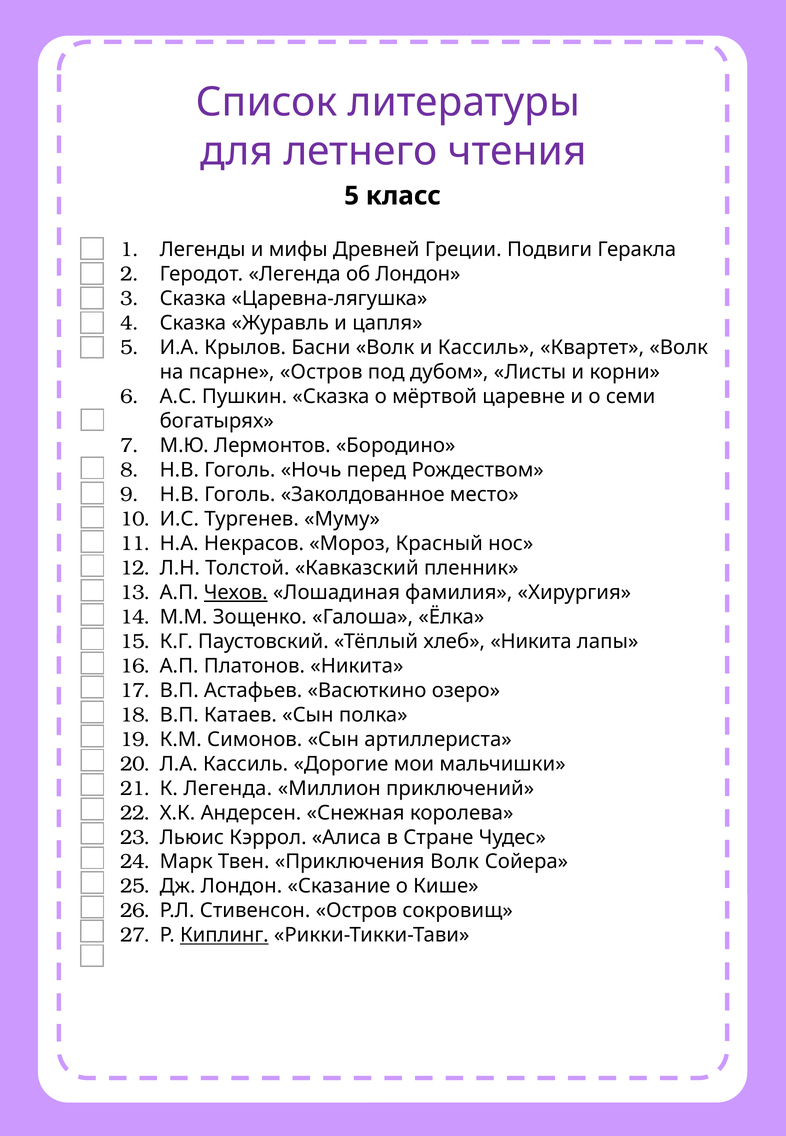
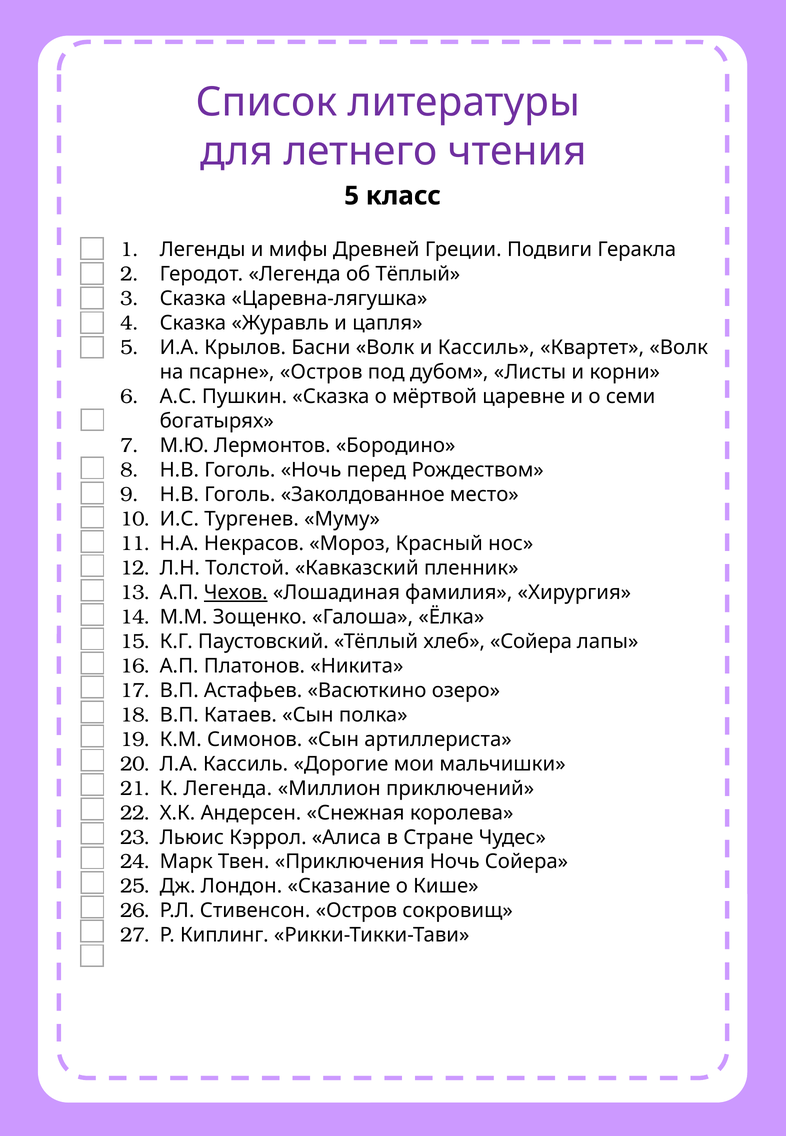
об Лондон: Лондон -> Тёплый
хлеб Никита: Никита -> Сойера
Приключения Волк: Волк -> Ночь
Киплинг underline: present -> none
